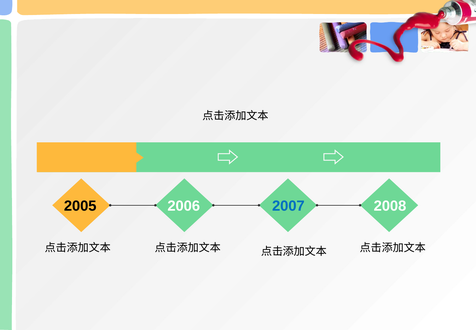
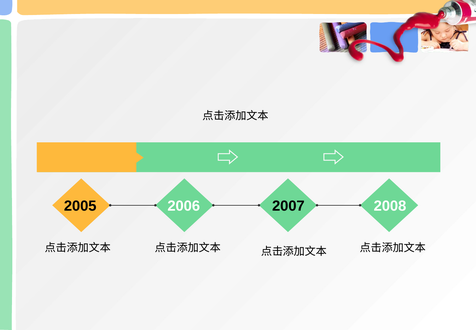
2007 colour: blue -> black
